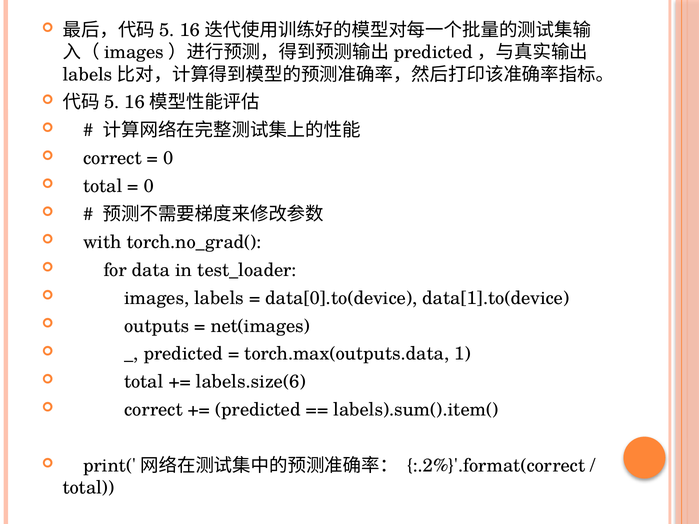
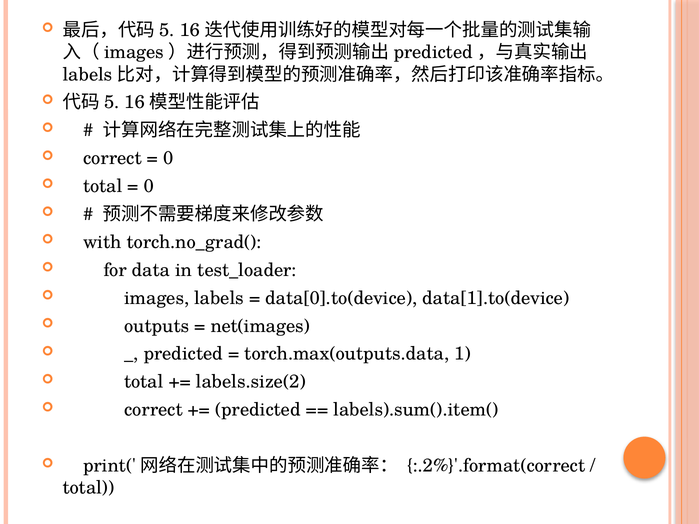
labels.size(6: labels.size(6 -> labels.size(2
